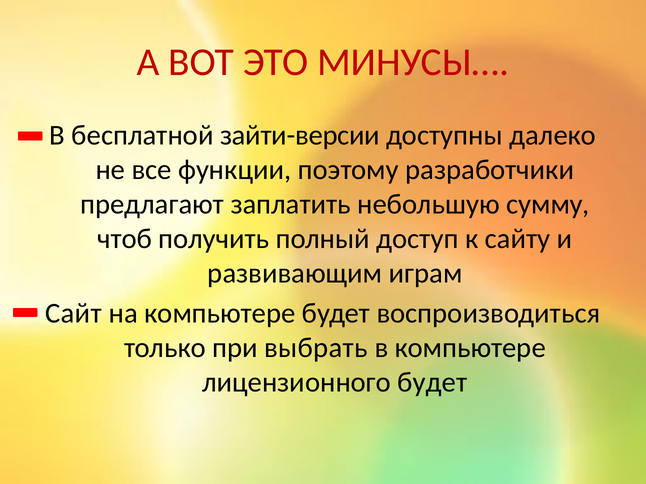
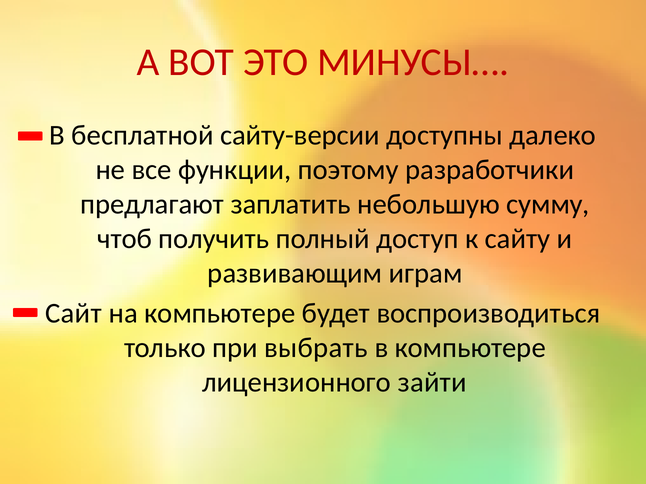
зайти-версии: зайти-версии -> сайту-версии
лицензионного будет: будет -> зайти
